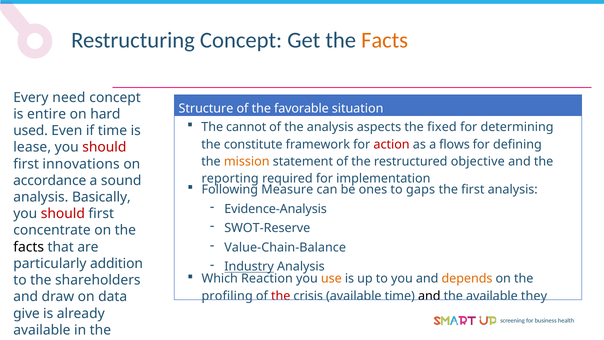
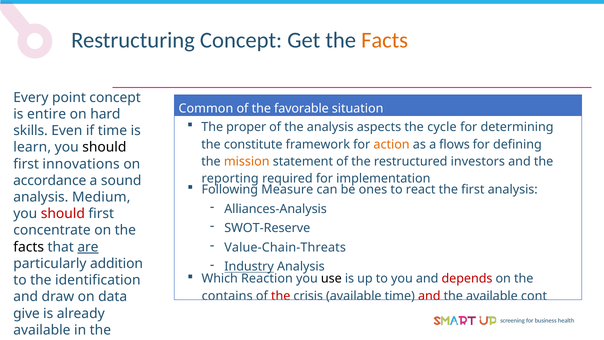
need: need -> point
Structure: Structure -> Common
cannot: cannot -> proper
fixed: fixed -> cycle
used: used -> skills
action colour: red -> orange
lease: lease -> learn
should at (104, 147) colour: red -> black
objective: objective -> investors
gaps: gaps -> react
Basically: Basically -> Medium
Evidence-Analysis: Evidence-Analysis -> Alliances-Analysis
Value-Chain-Balance: Value-Chain-Balance -> Value-Chain-Threats
are underline: none -> present
use colour: orange -> black
depends colour: orange -> red
shareholders: shareholders -> identification
profiling: profiling -> contains
and at (429, 296) colour: black -> red
they: they -> cont
